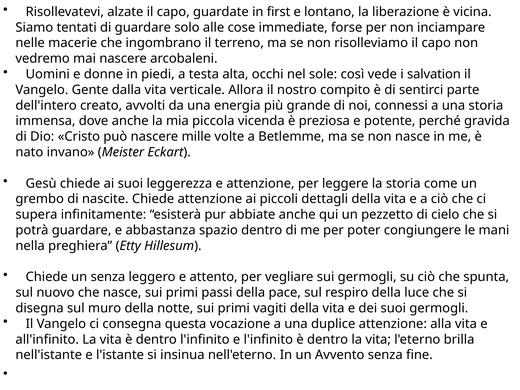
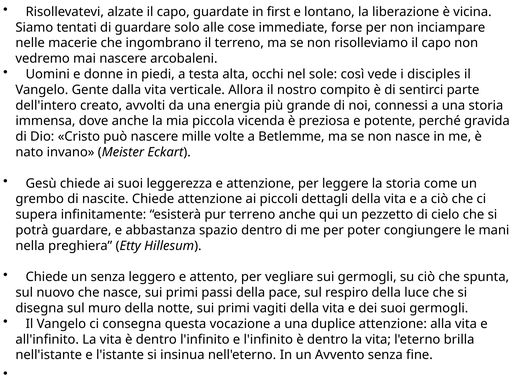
salvation: salvation -> disciples
pur abbiate: abbiate -> terreno
